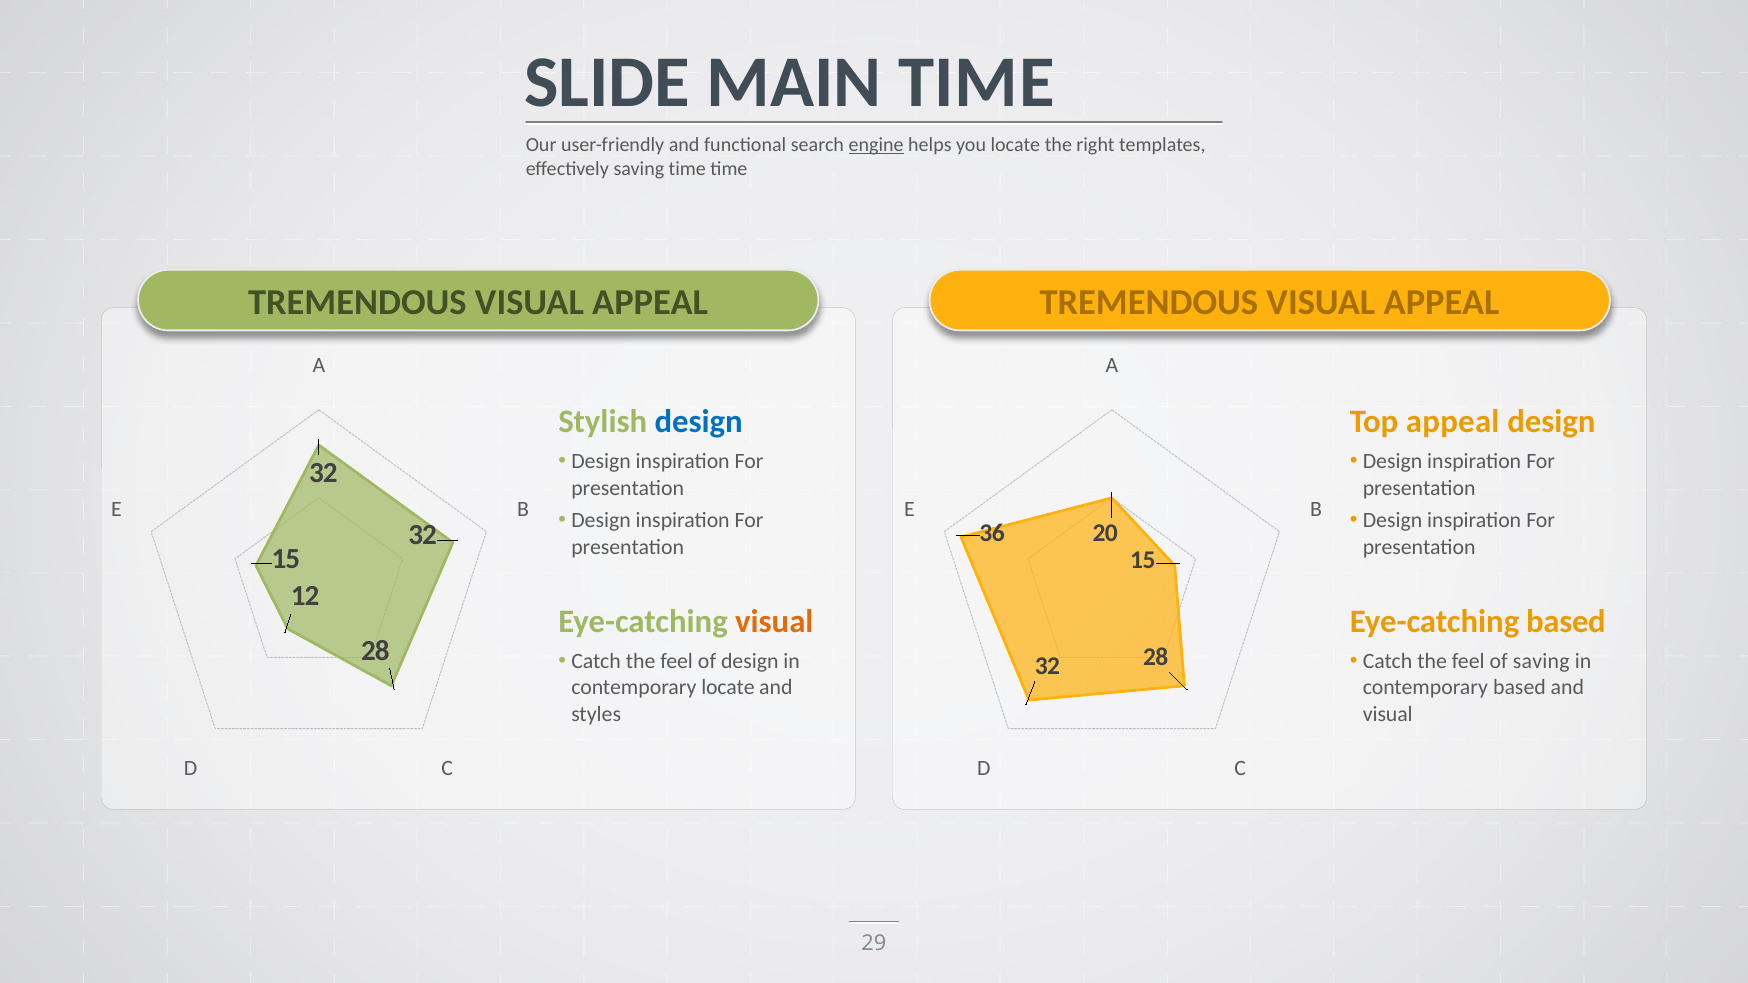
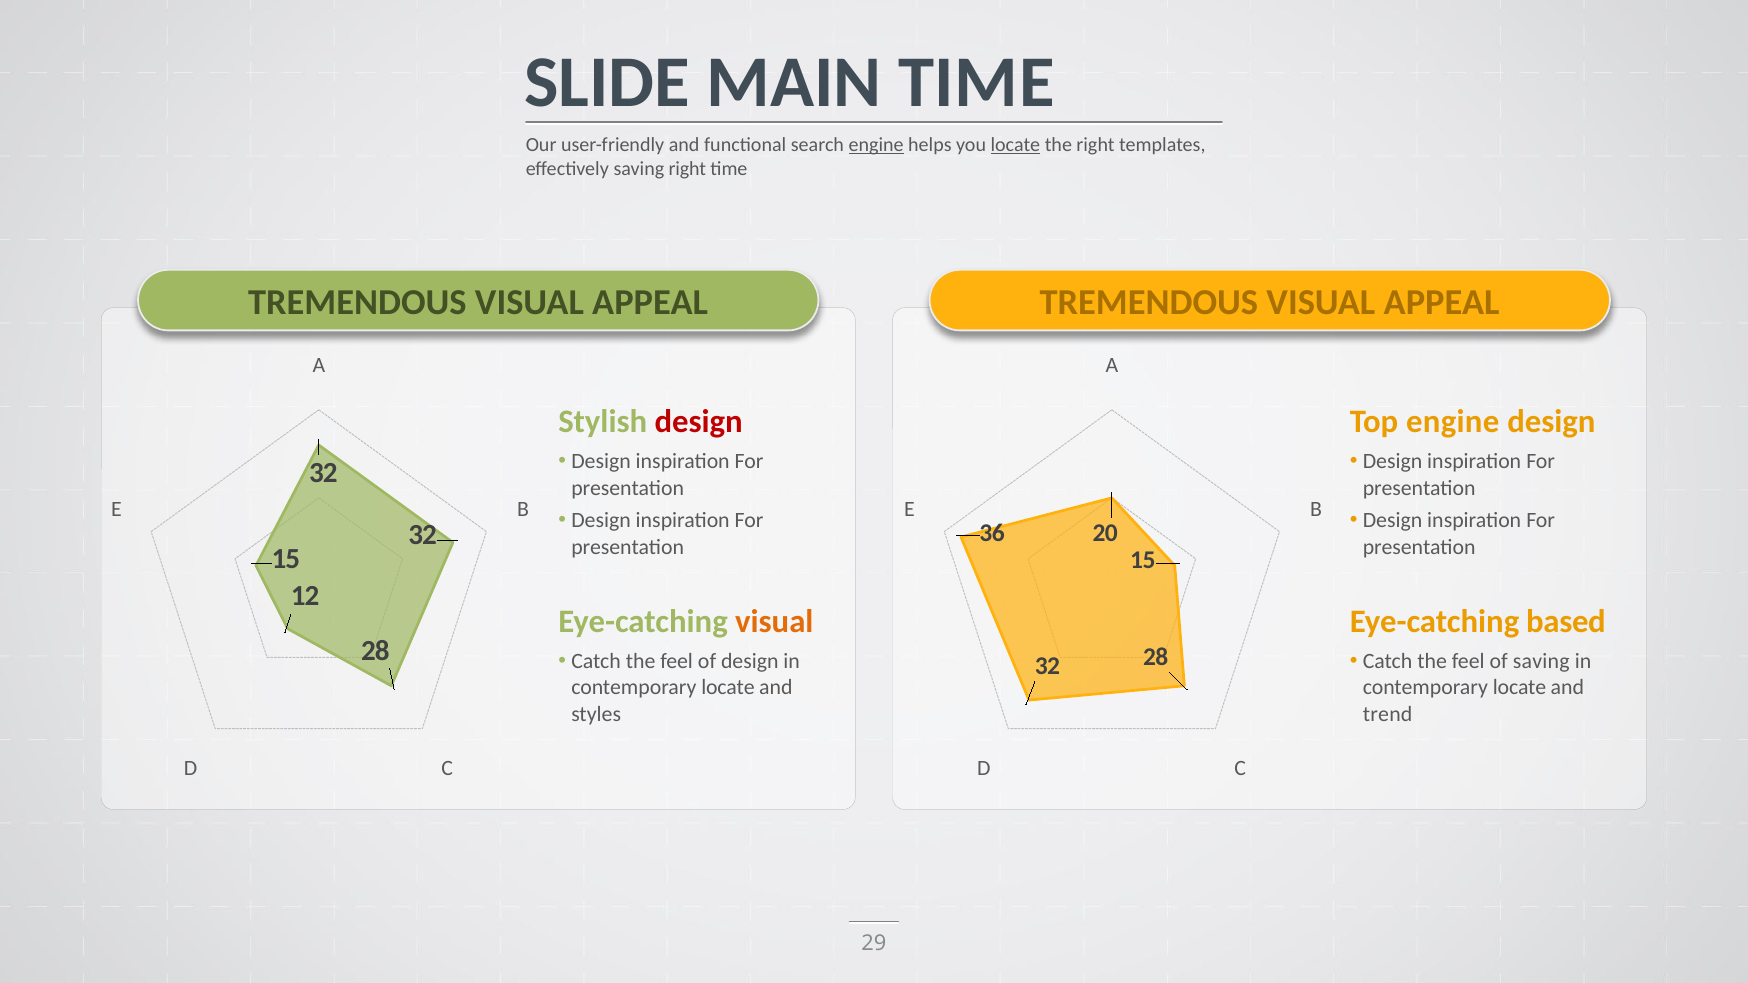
locate at (1015, 145) underline: none -> present
saving time: time -> right
design at (699, 422) colour: blue -> red
Top appeal: appeal -> engine
based at (1519, 688): based -> locate
visual at (1388, 714): visual -> trend
